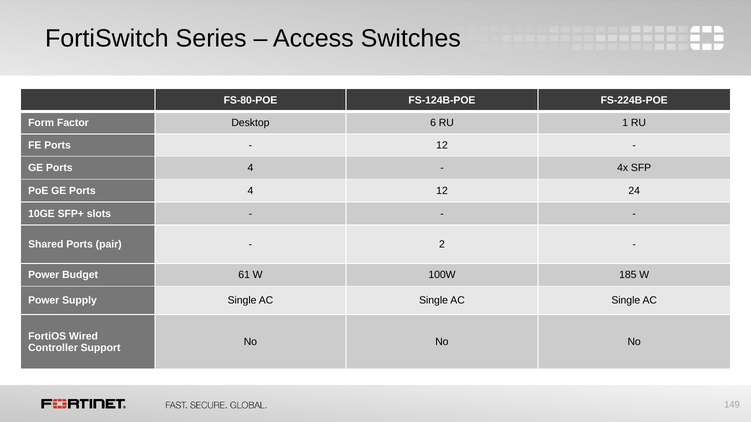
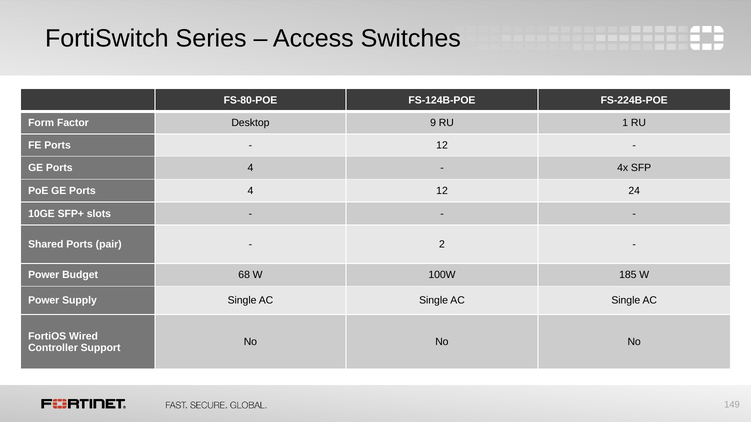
6: 6 -> 9
61: 61 -> 68
